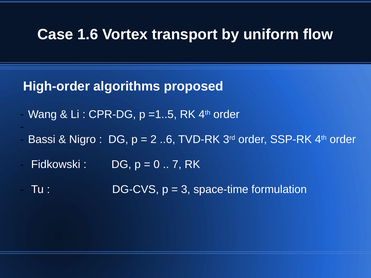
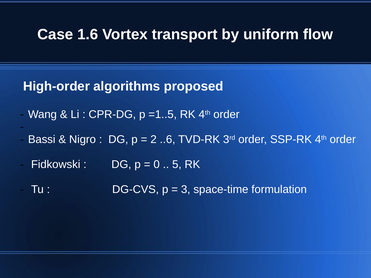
7: 7 -> 5
